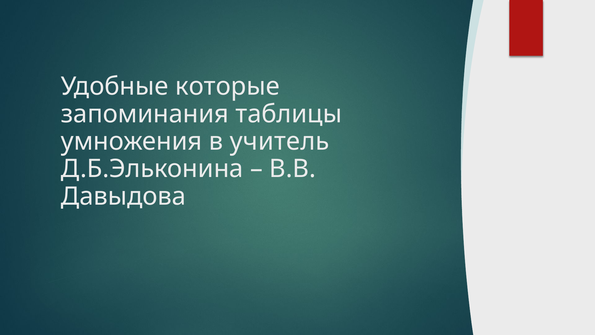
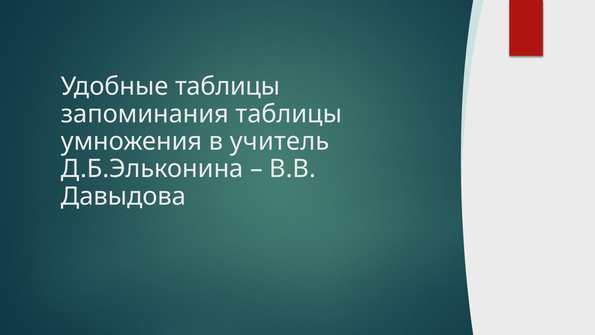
Удобные которые: которые -> таблицы
